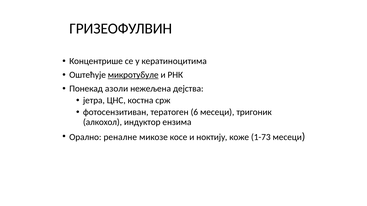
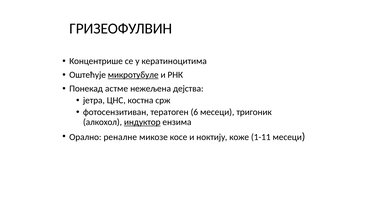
азоли: азоли -> aстмe
индуктор underline: none -> present
1-73: 1-73 -> 1-11
